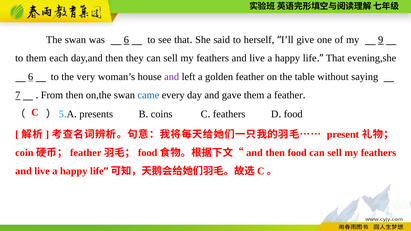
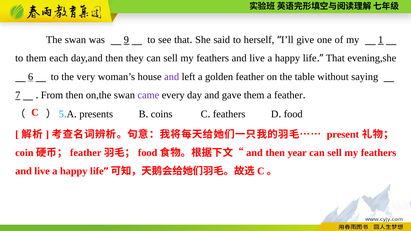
was 6: 6 -> 9
9: 9 -> 1
came colour: blue -> purple
then food: food -> year
